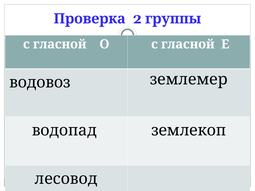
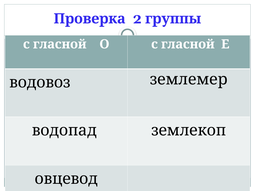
лесовод: лесовод -> овцевод
